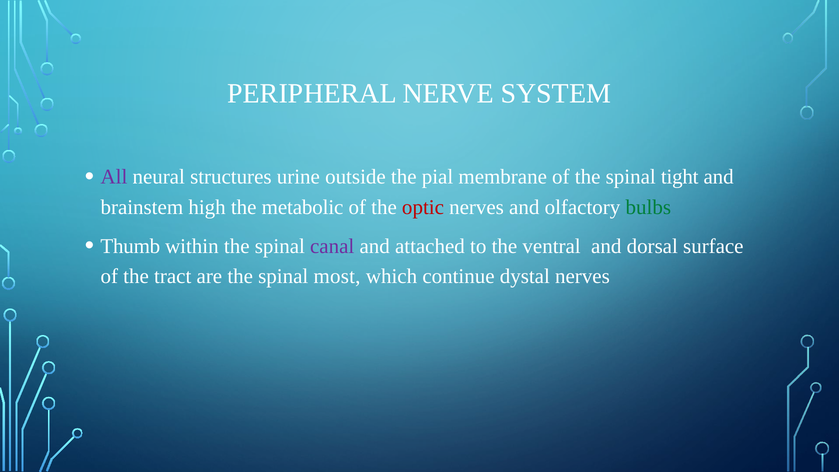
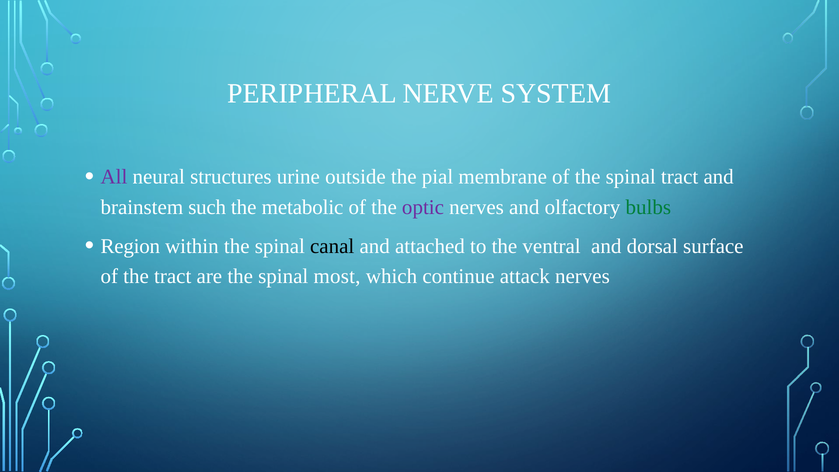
spinal tight: tight -> tract
high: high -> such
optic colour: red -> purple
Thumb: Thumb -> Region
canal colour: purple -> black
dystal: dystal -> attack
